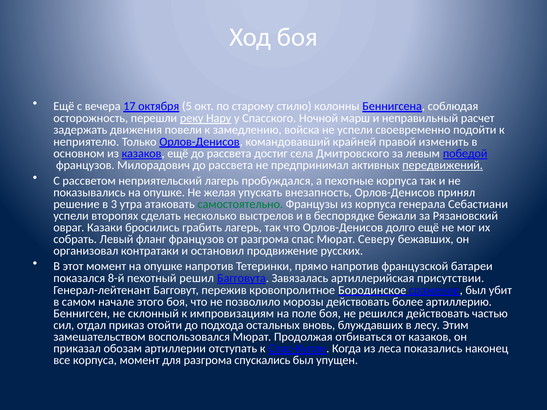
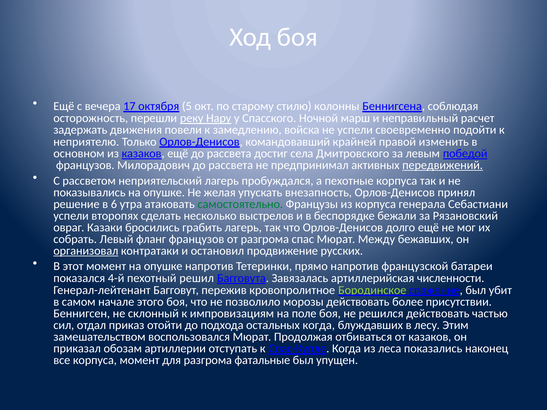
3: 3 -> 6
Северу: Северу -> Между
организовал underline: none -> present
8-й: 8-й -> 4-й
присутствии: присутствии -> численности
Бородинское colour: white -> light green
артиллерию: артиллерию -> присутствии
остальных вновь: вновь -> когда
спускались: спускались -> фатальные
